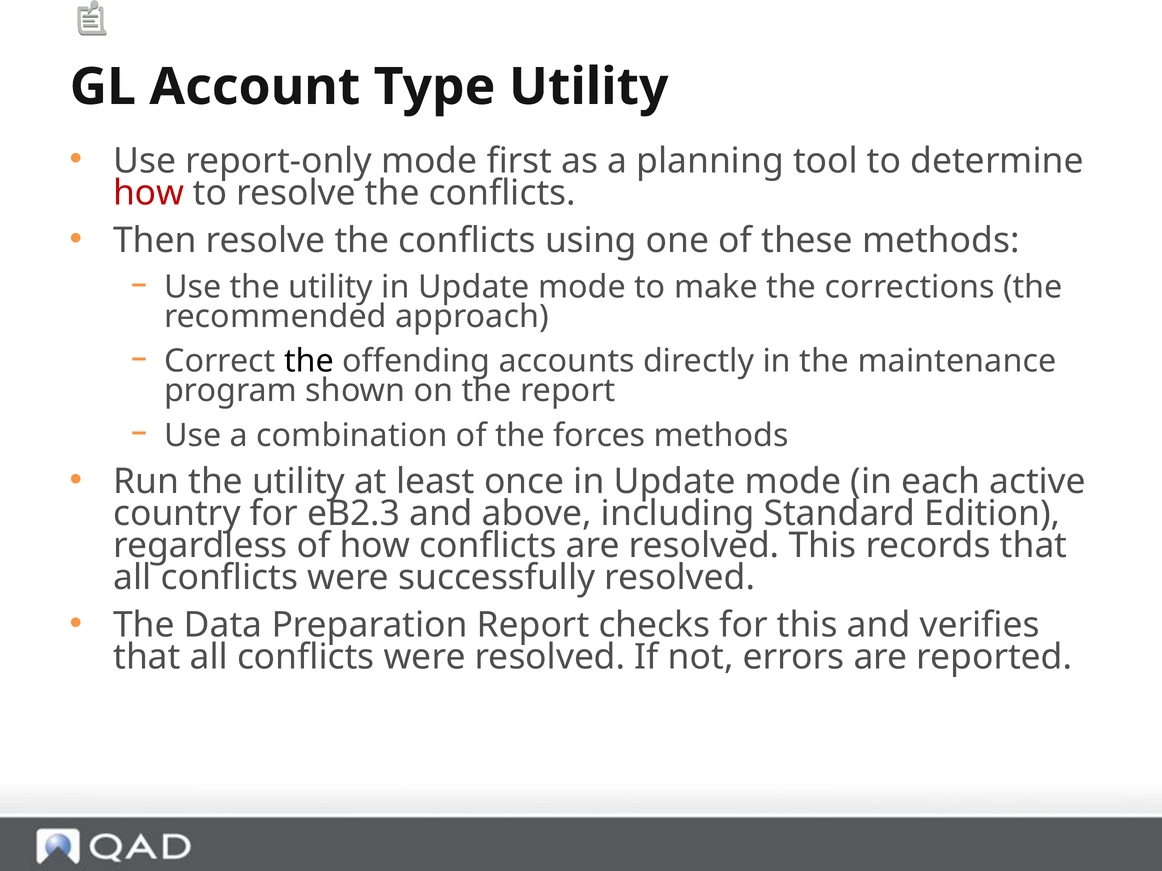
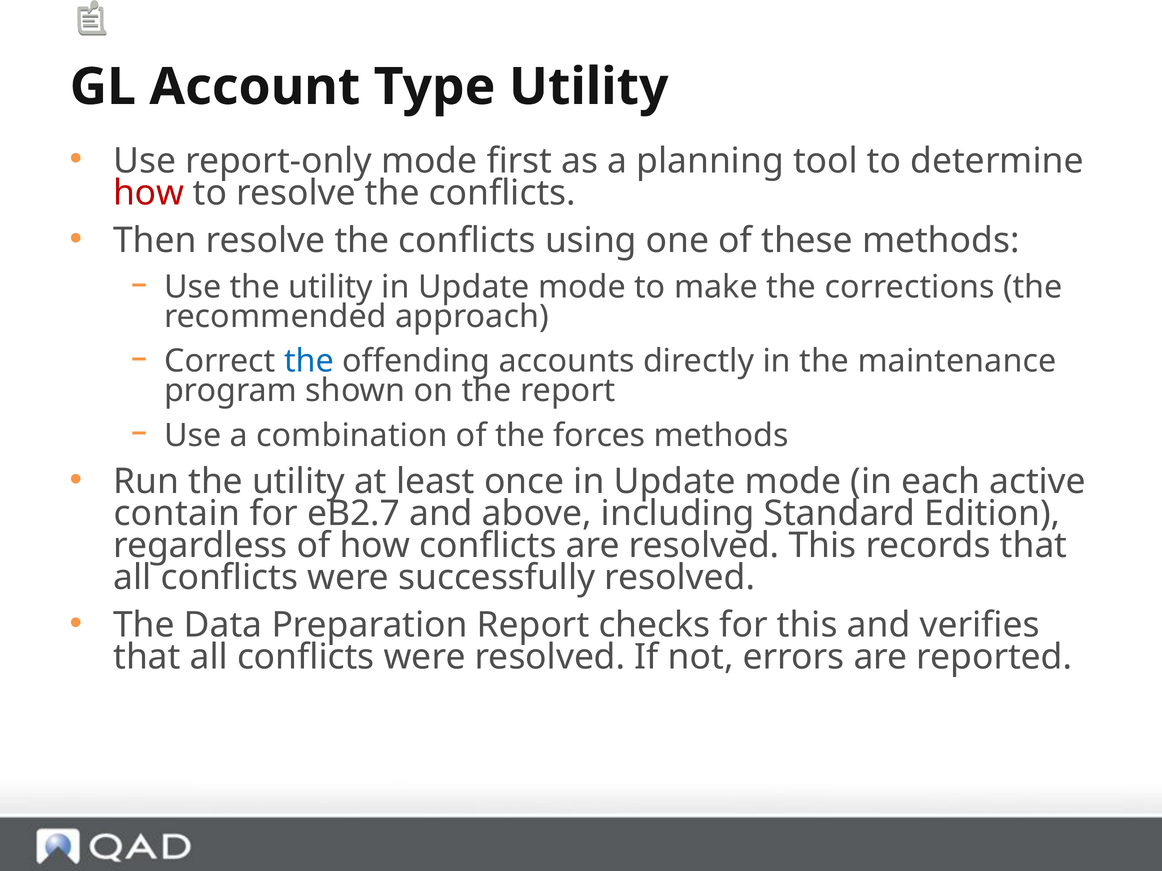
the at (309, 362) colour: black -> blue
country: country -> contain
eB2.3: eB2.3 -> eB2.7
